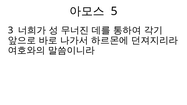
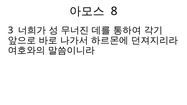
5: 5 -> 8
